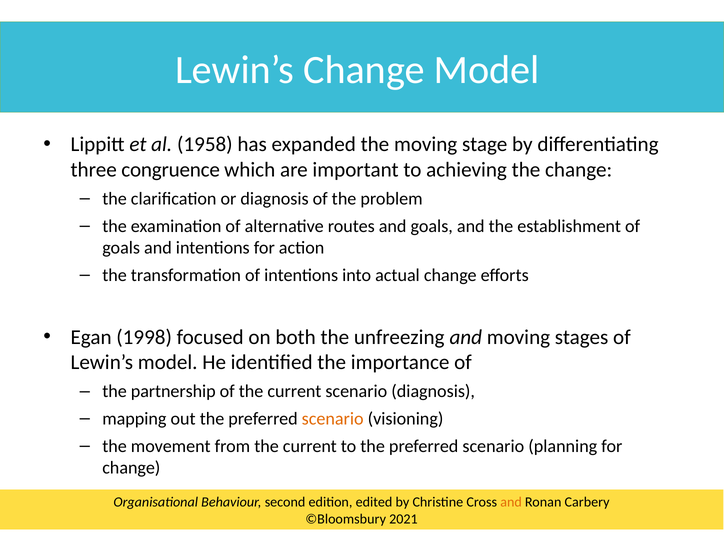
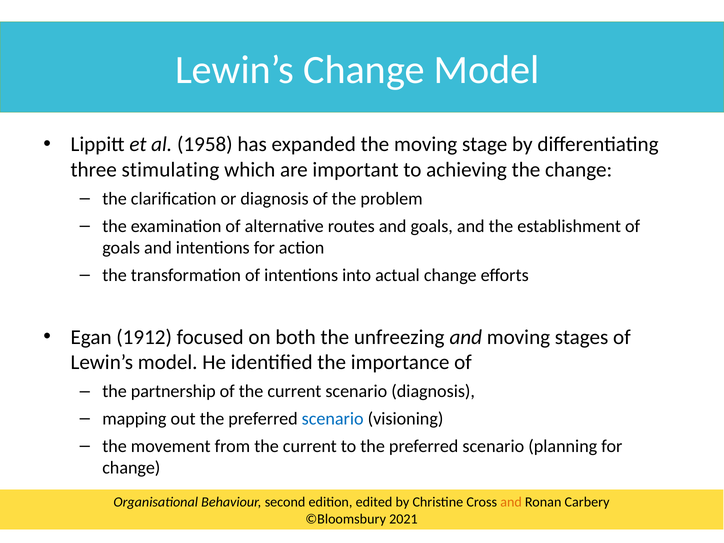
congruence: congruence -> stimulating
1998: 1998 -> 1912
scenario at (333, 419) colour: orange -> blue
